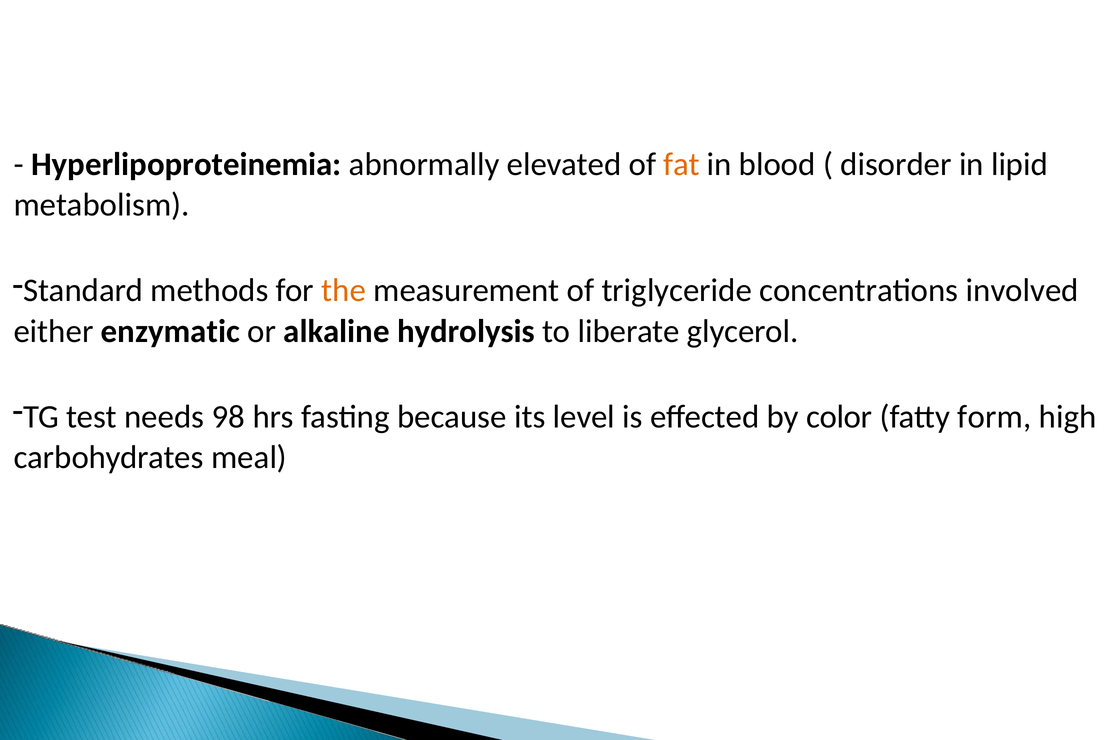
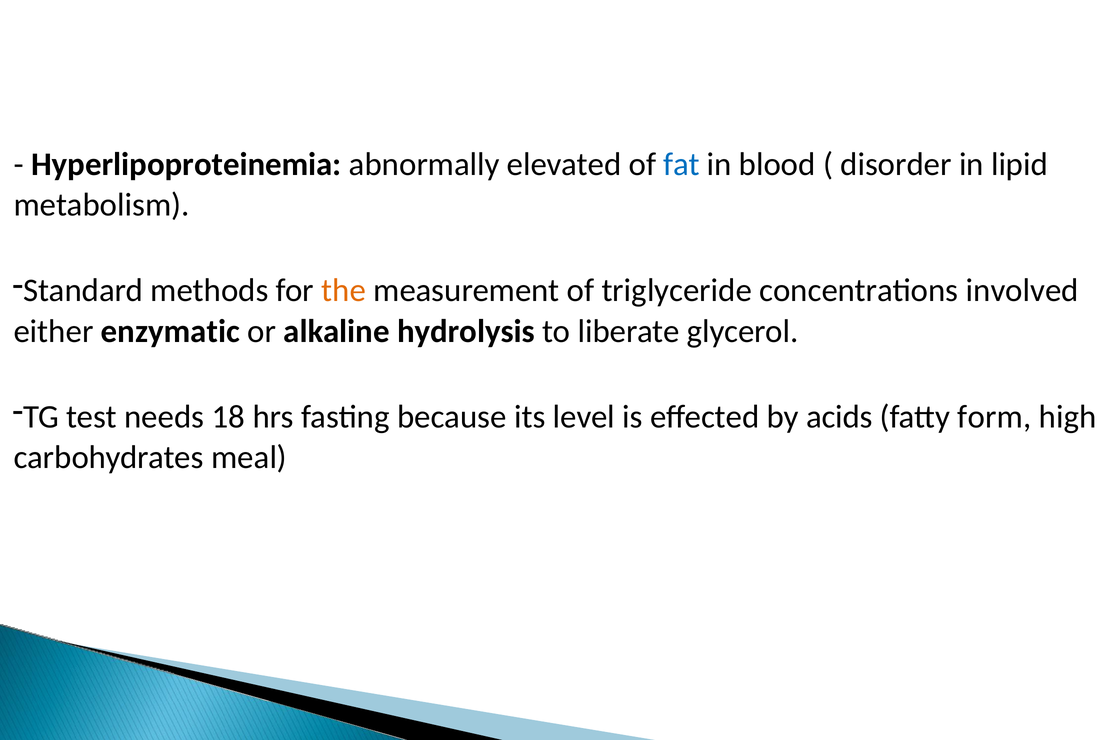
fat colour: orange -> blue
98: 98 -> 18
color: color -> acids
